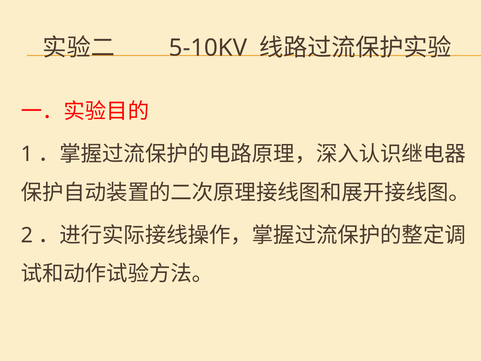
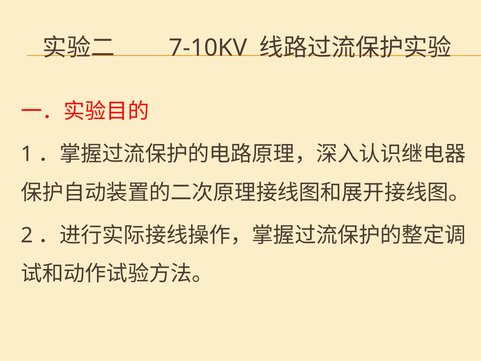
5-10KV: 5-10KV -> 7-10KV
